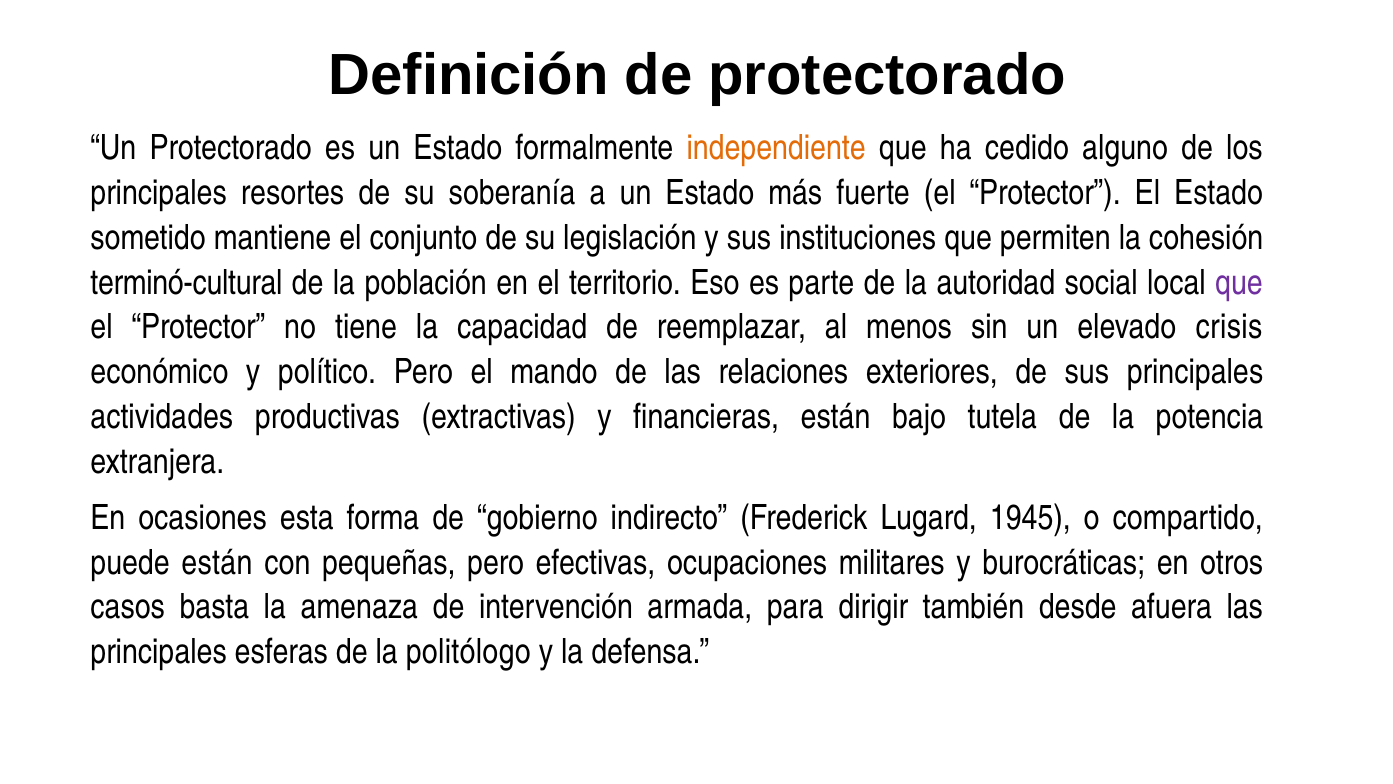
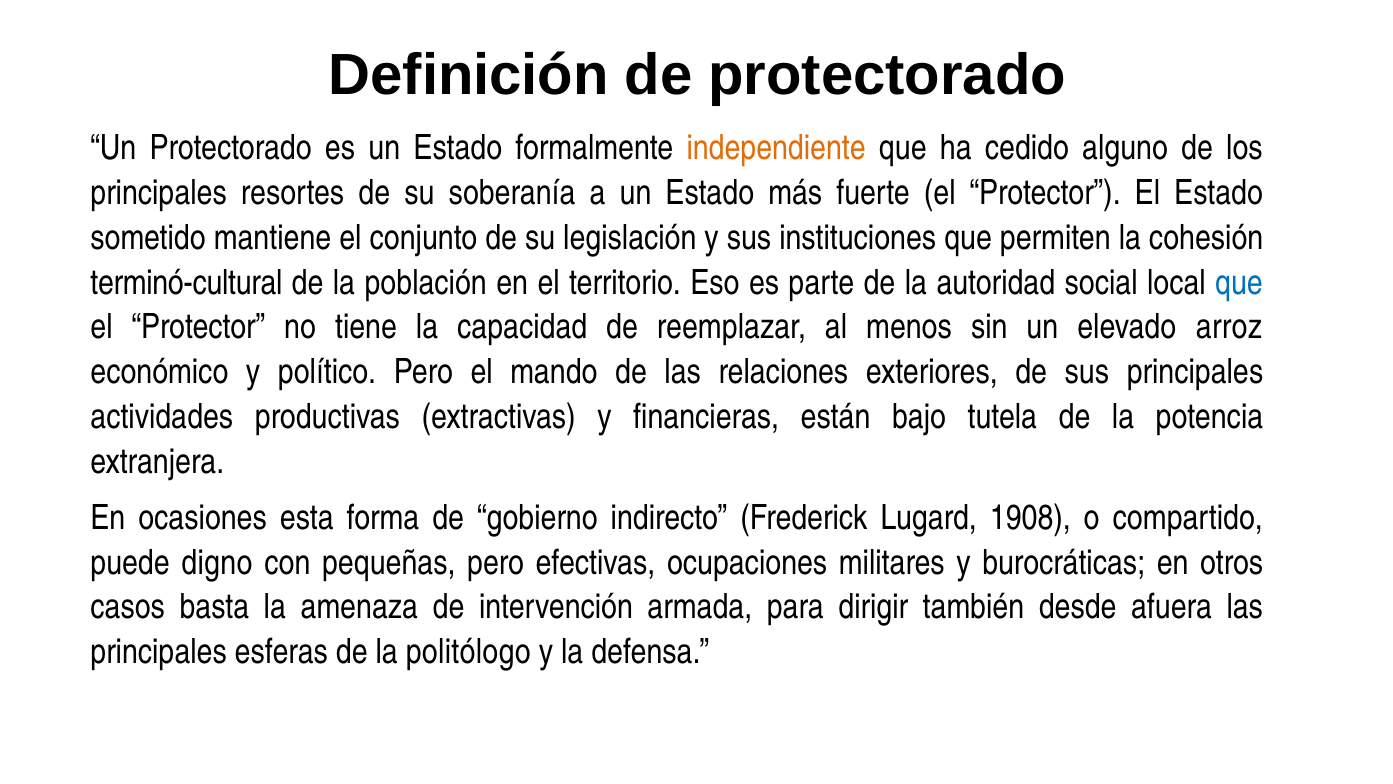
que at (1239, 282) colour: purple -> blue
crisis: crisis -> arroz
1945: 1945 -> 1908
puede están: están -> digno
